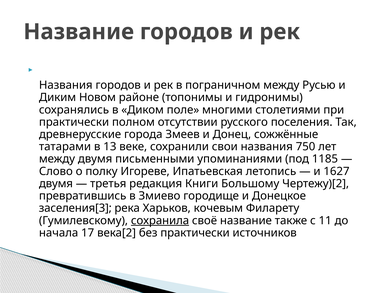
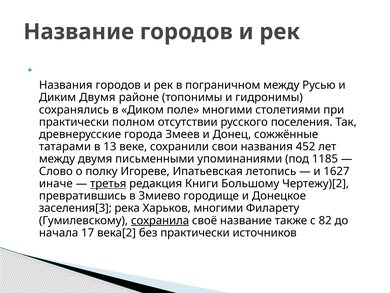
Диким Новом: Новом -> Двумя
750: 750 -> 452
двумя at (56, 183): двумя -> иначе
третья underline: none -> present
Харьков кочевым: кочевым -> многими
11: 11 -> 82
